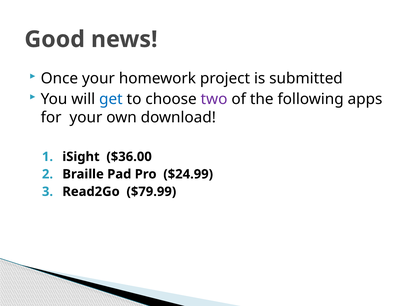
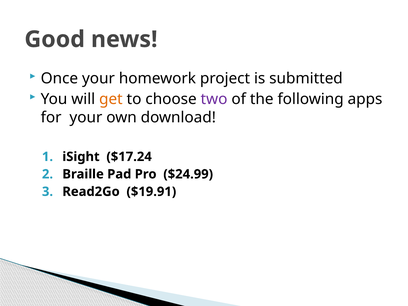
get colour: blue -> orange
$36.00: $36.00 -> $17.24
$79.99: $79.99 -> $19.91
